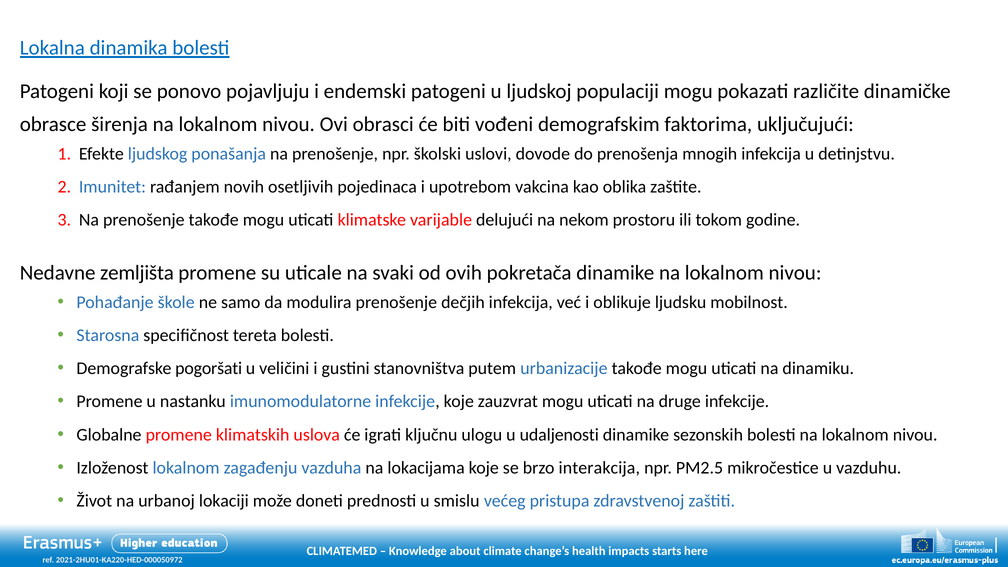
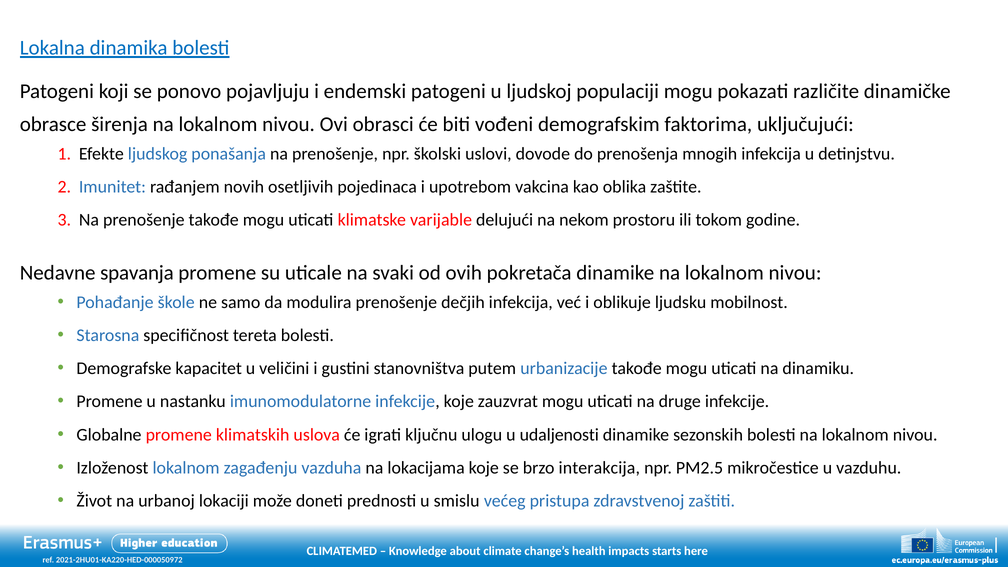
zemljišta: zemljišta -> spavanja
pogoršati: pogoršati -> kapacitet
